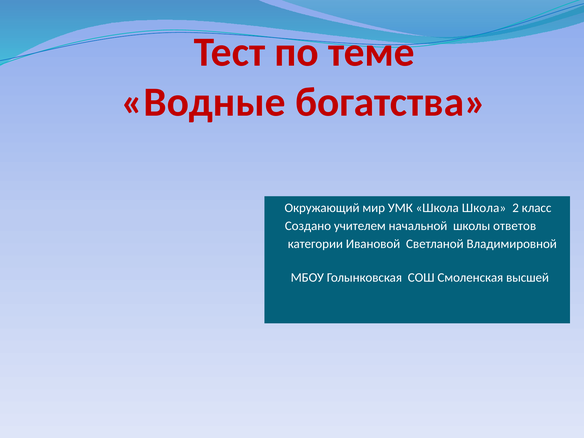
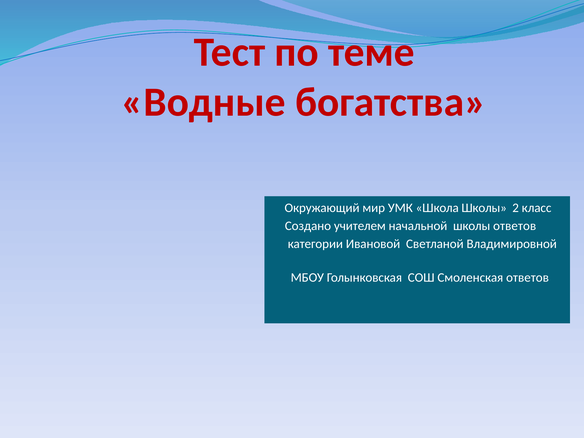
Школа Школа: Школа -> Школы
Смоленская высшей: высшей -> ответов
